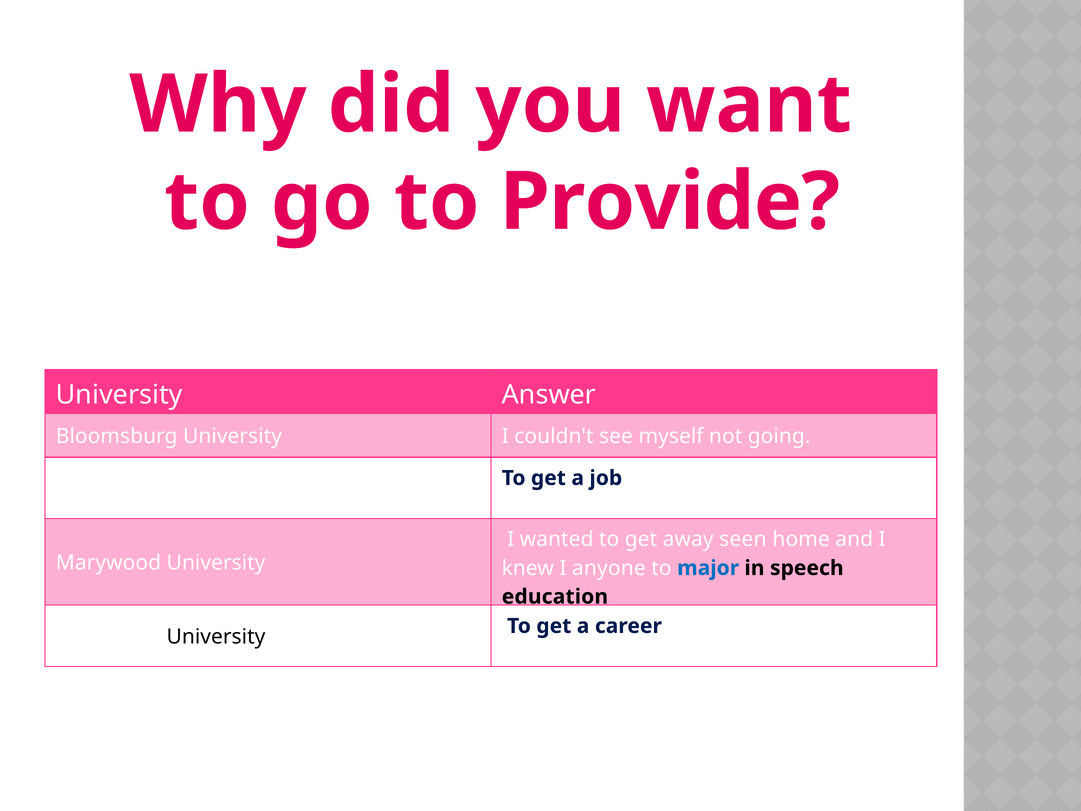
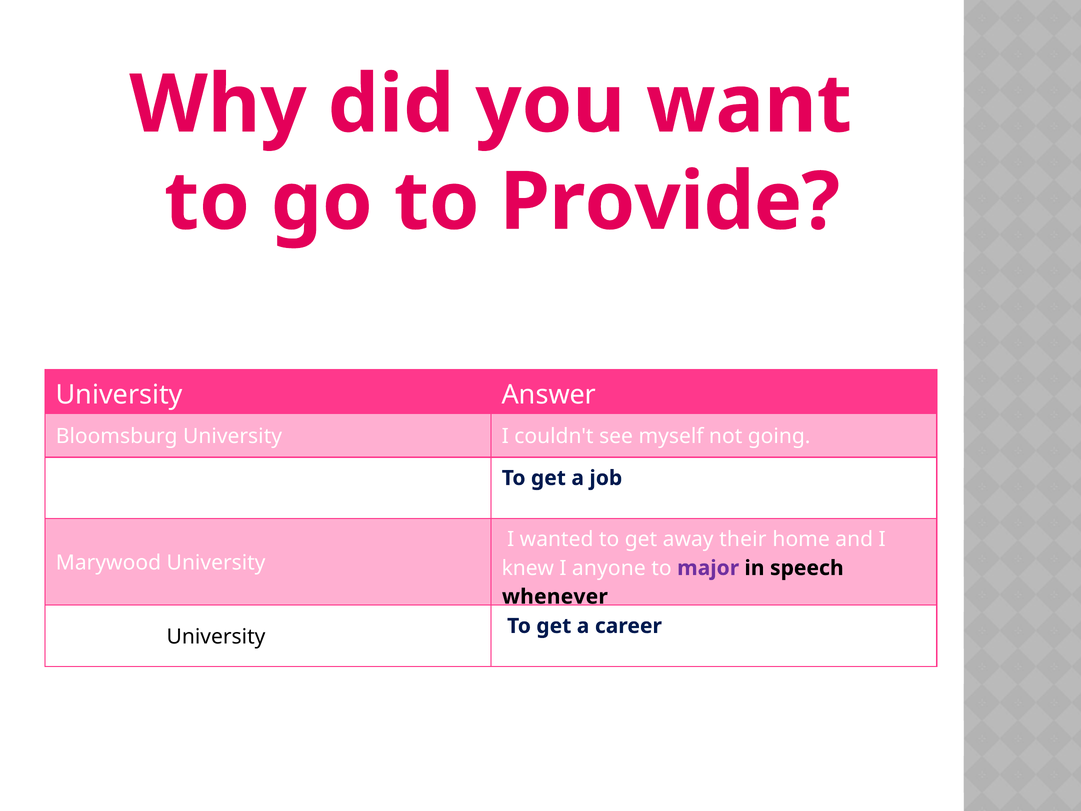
seen: seen -> their
major colour: blue -> purple
education: education -> whenever
